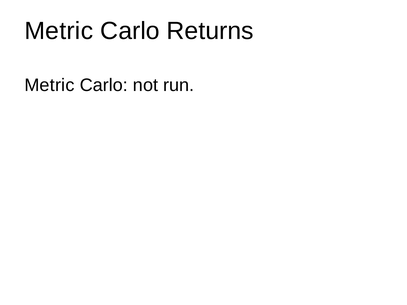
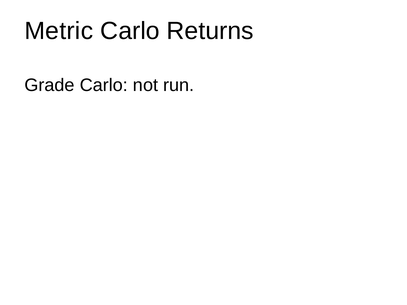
Metric at (49, 85): Metric -> Grade
